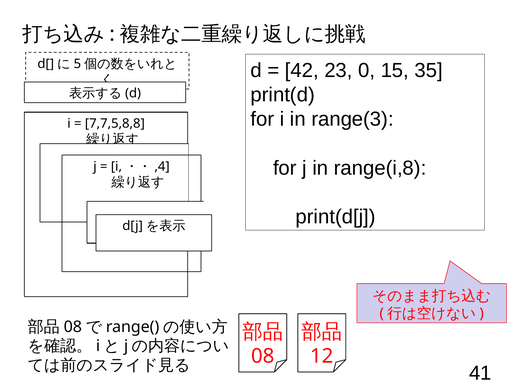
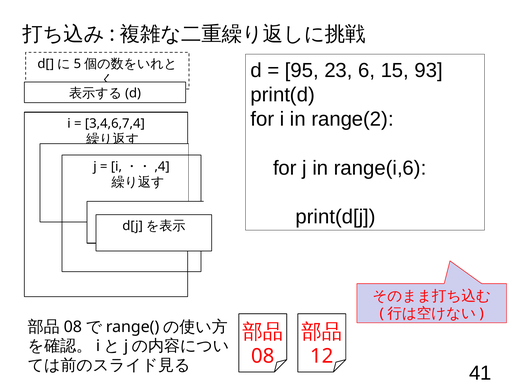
42: 42 -> 95
0: 0 -> 6
35: 35 -> 93
range(3: range(3 -> range(2
7,7,5,8,8: 7,7,5,8,8 -> 3,4,6,7,4
range(i,8: range(i,8 -> range(i,6
